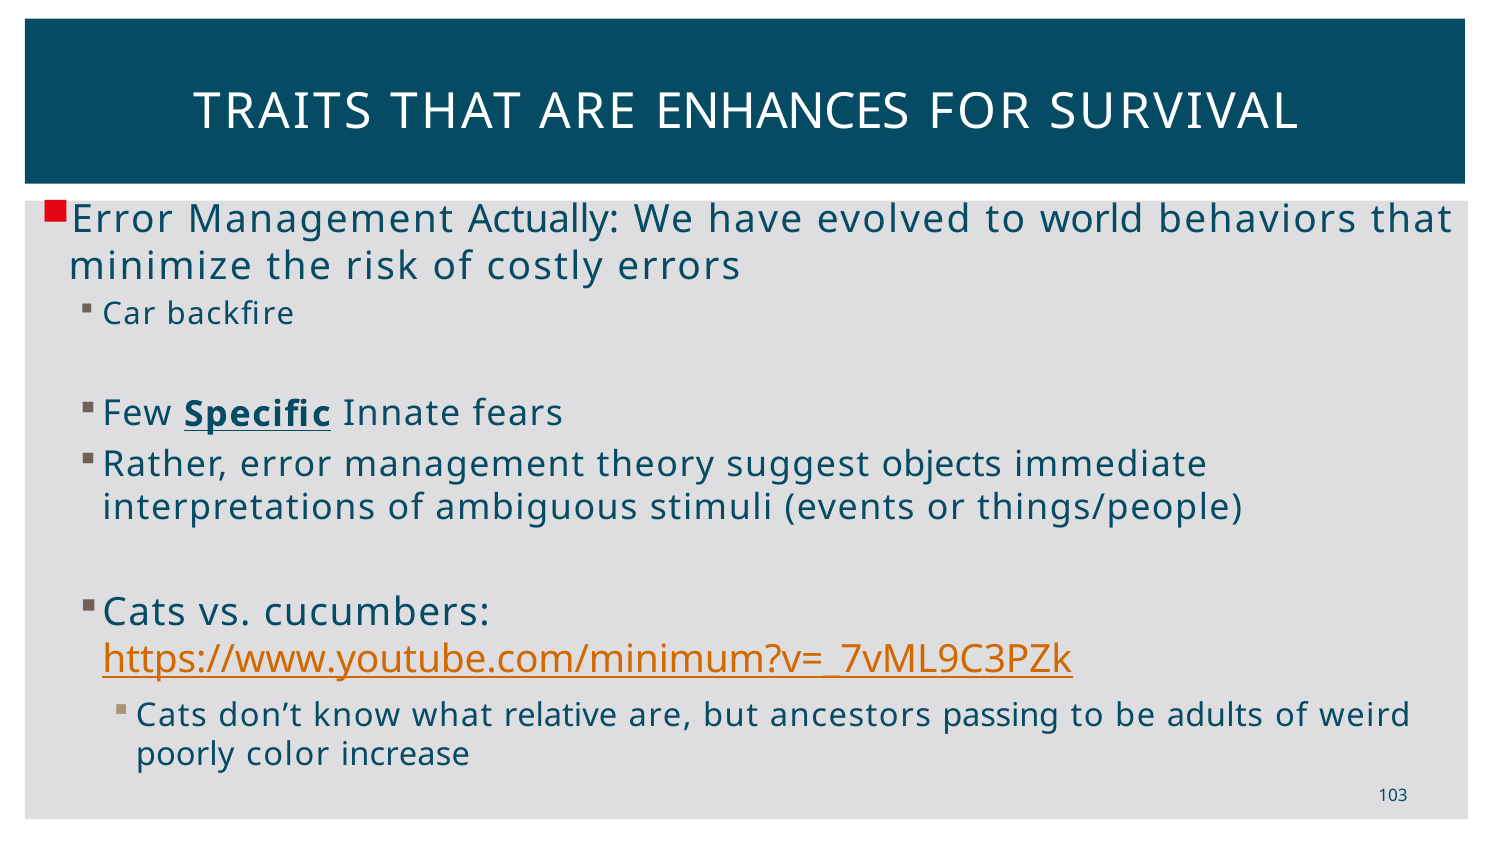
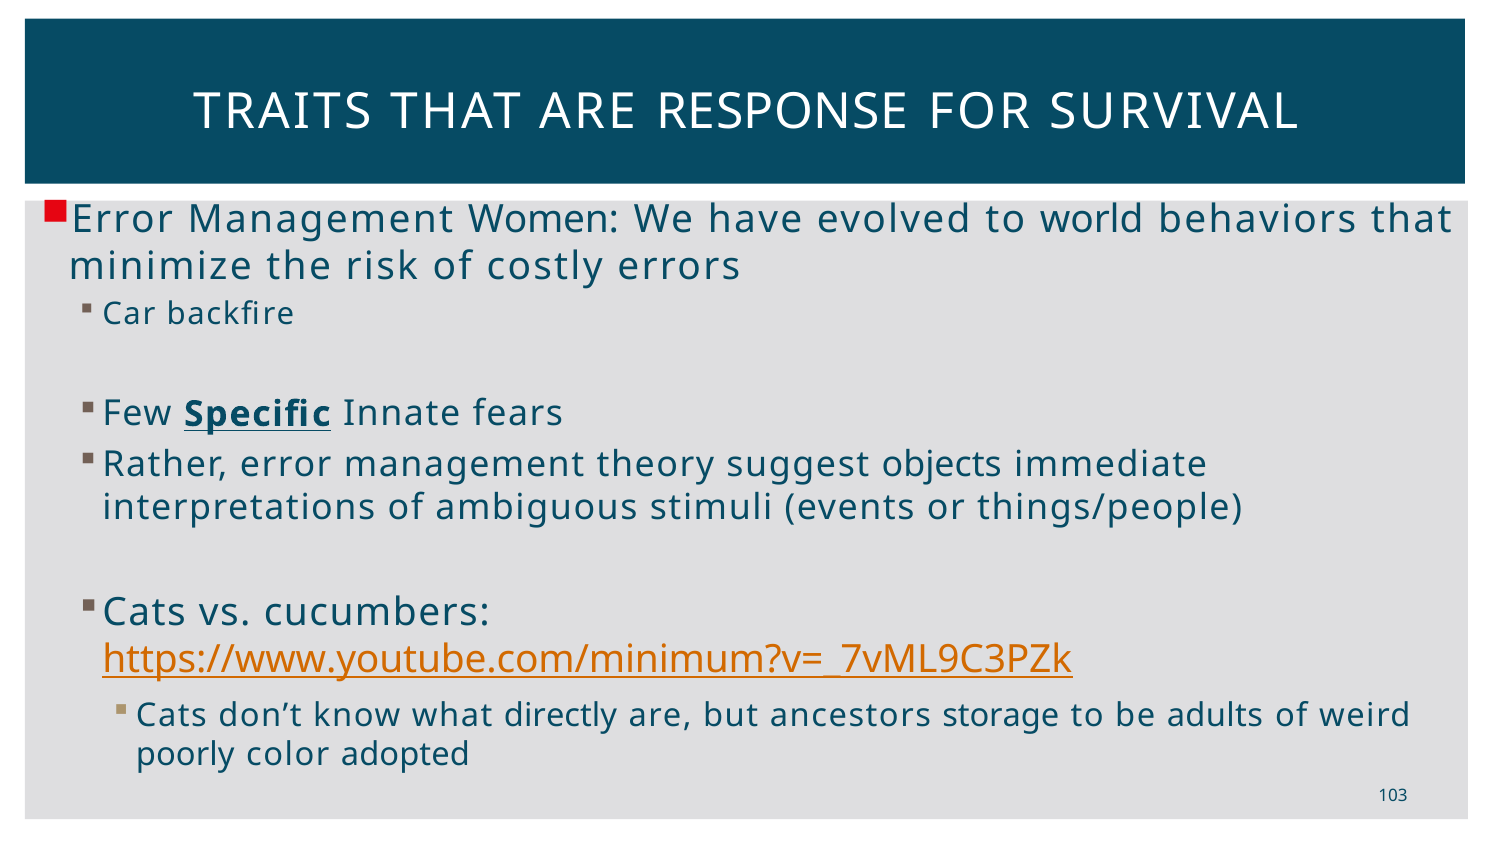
ENHANCES: ENHANCES -> RESPONSE
Actually: Actually -> Women
relative: relative -> directly
passing: passing -> storage
increase: increase -> adopted
